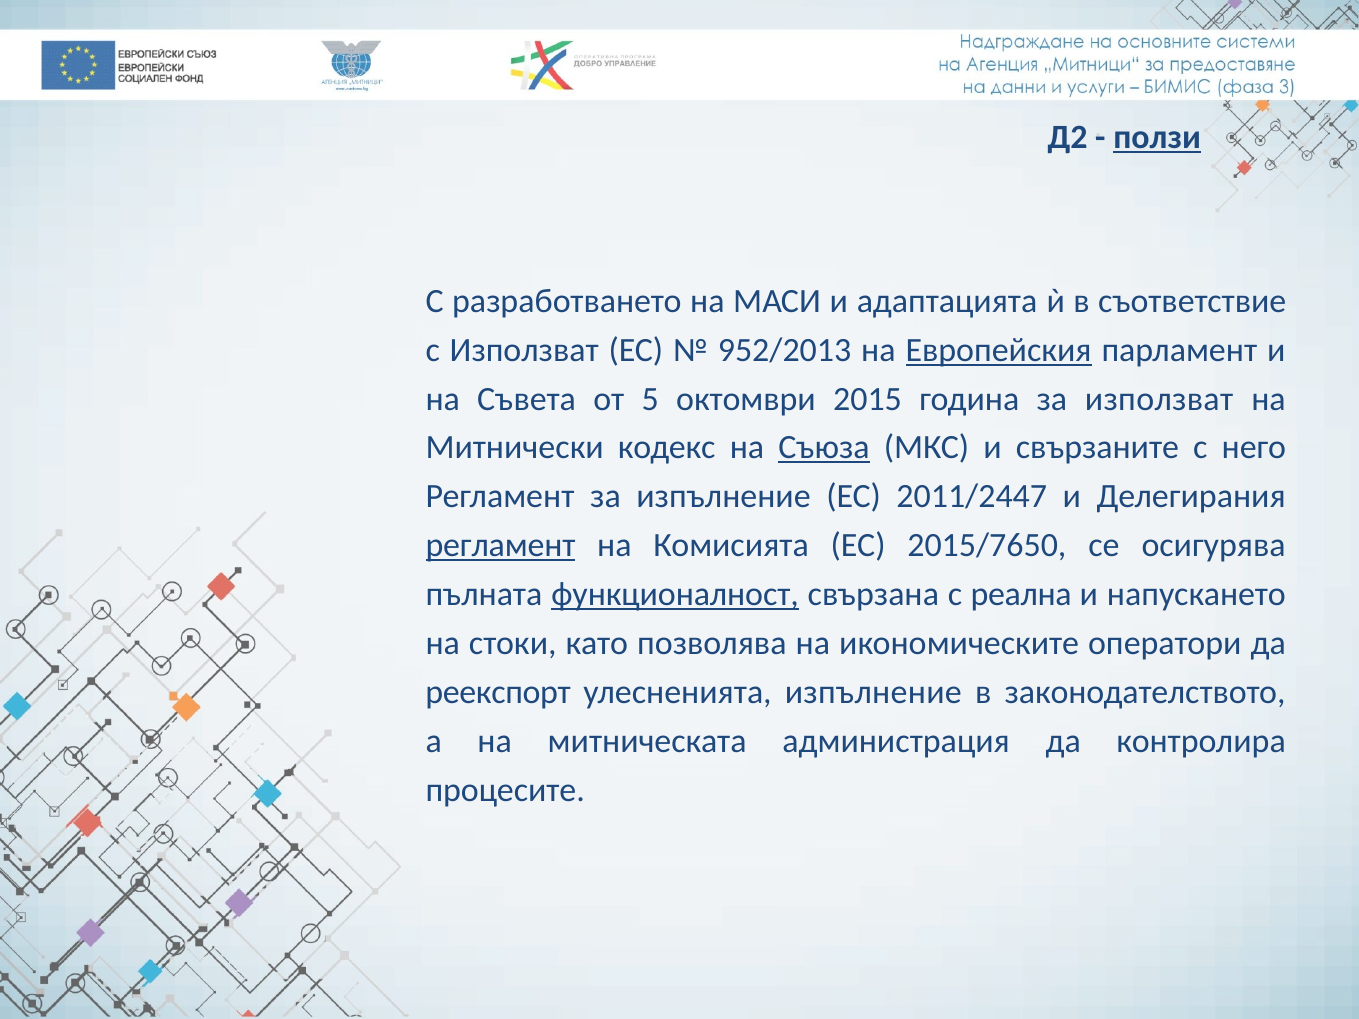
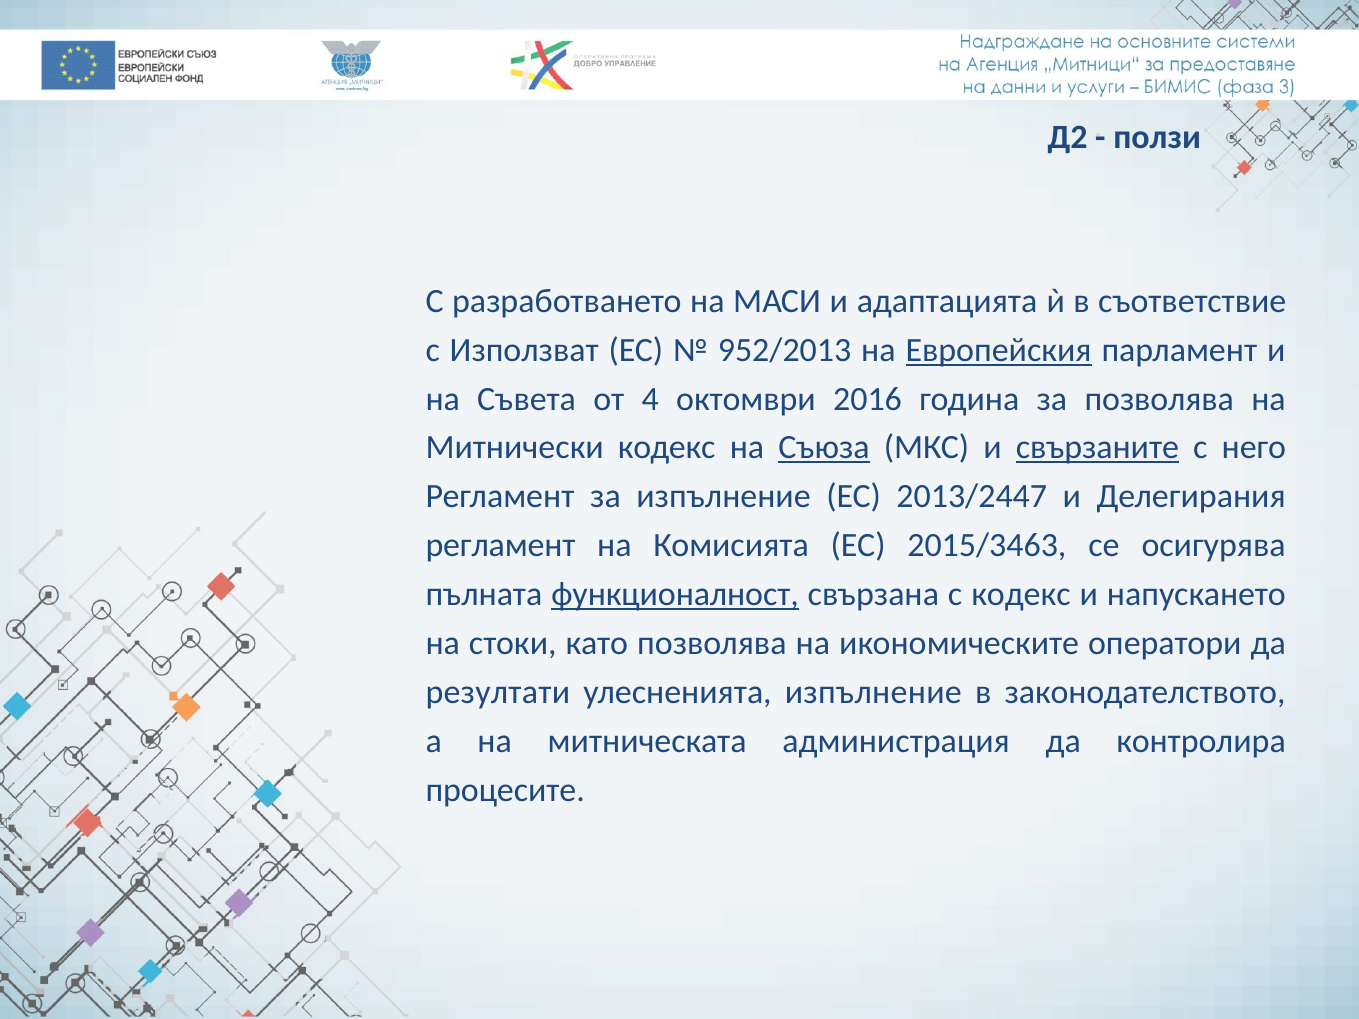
ползи underline: present -> none
5: 5 -> 4
2015: 2015 -> 2016
за използват: използват -> позволява
свързаните underline: none -> present
2011/2447: 2011/2447 -> 2013/2447
регламент at (501, 546) underline: present -> none
2015/7650: 2015/7650 -> 2015/3463
с реална: реална -> кодекс
реекспорт: реекспорт -> резултати
